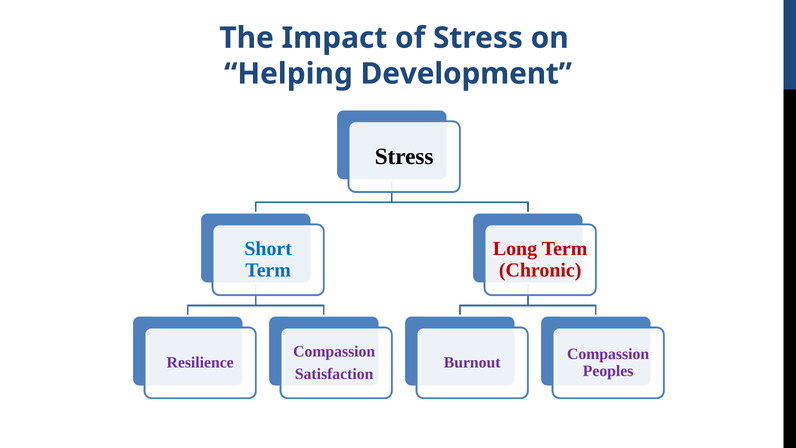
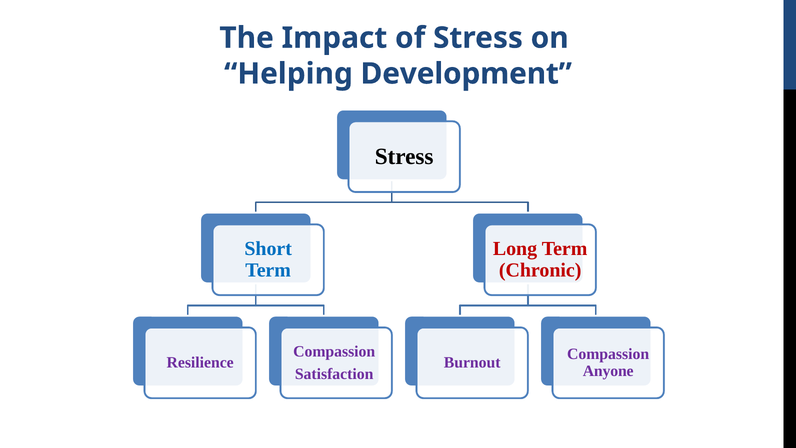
Peoples: Peoples -> Anyone
